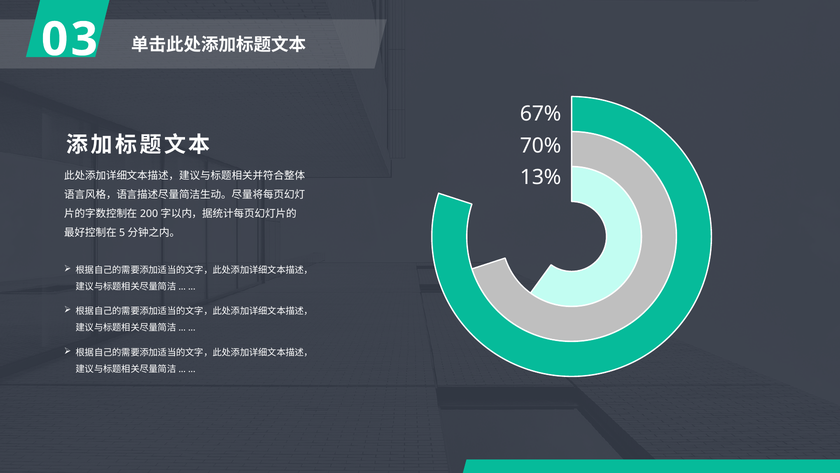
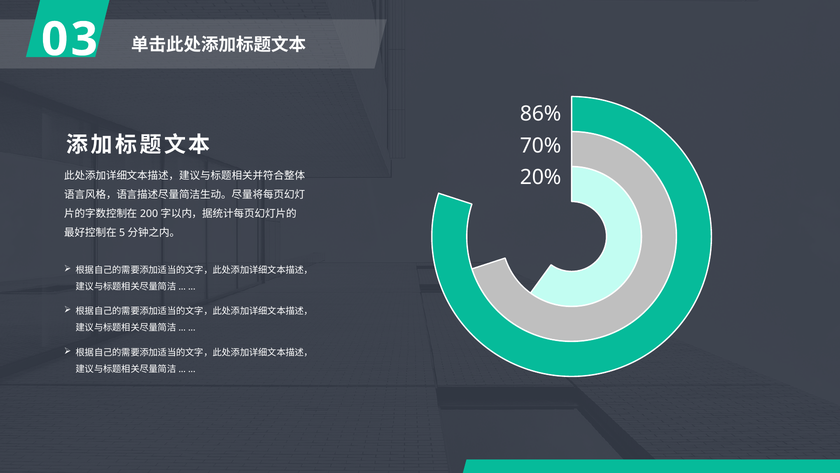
67%: 67% -> 86%
13%: 13% -> 20%
